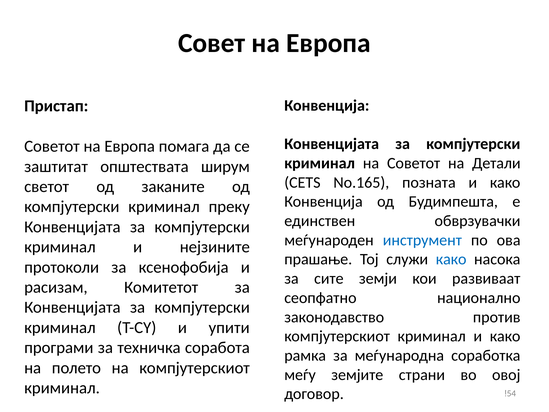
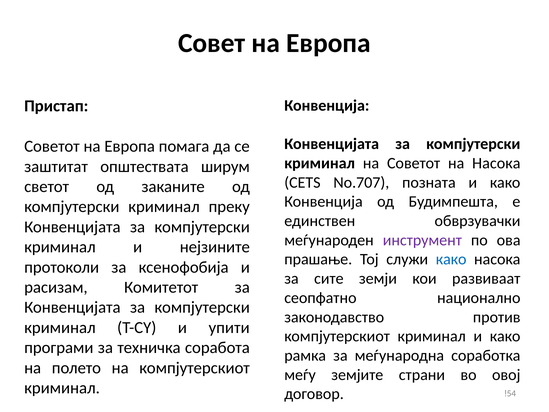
на Детали: Детали -> Насока
No.165: No.165 -> No.707
инструмент colour: blue -> purple
